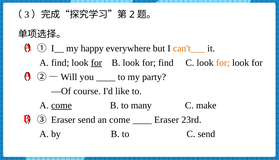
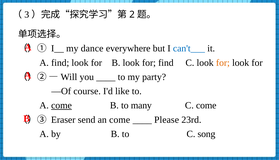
happy: happy -> dance
can't___ colour: orange -> blue
for at (96, 63) underline: present -> none
C make: make -> come
Eraser at (167, 120): Eraser -> Please
C send: send -> song
